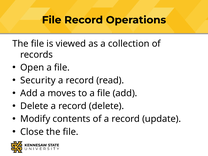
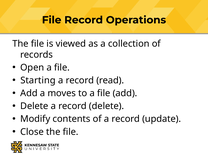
Security: Security -> Starting
